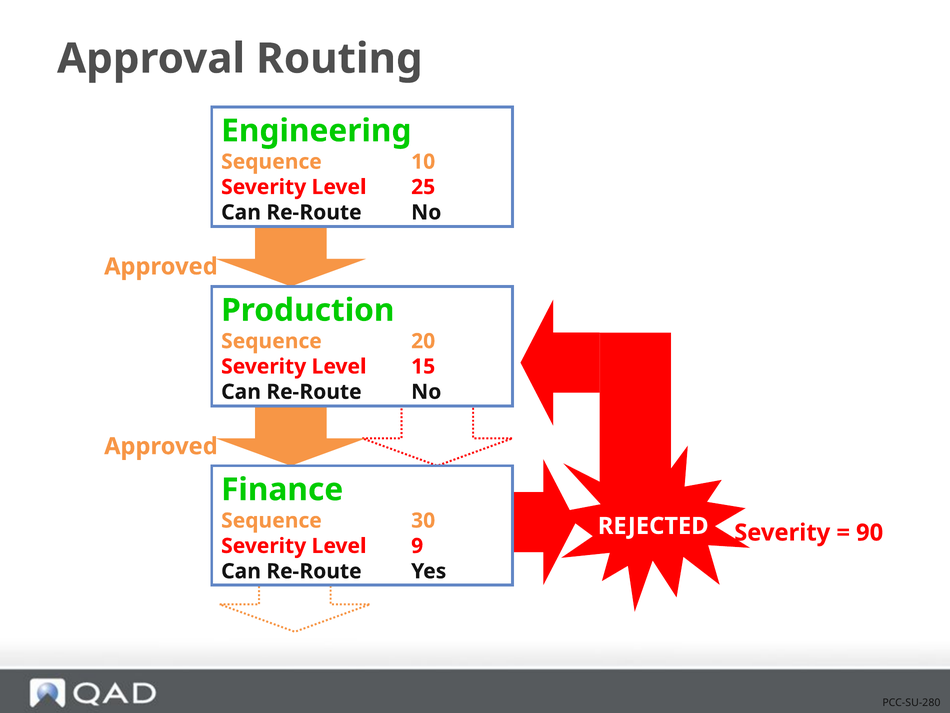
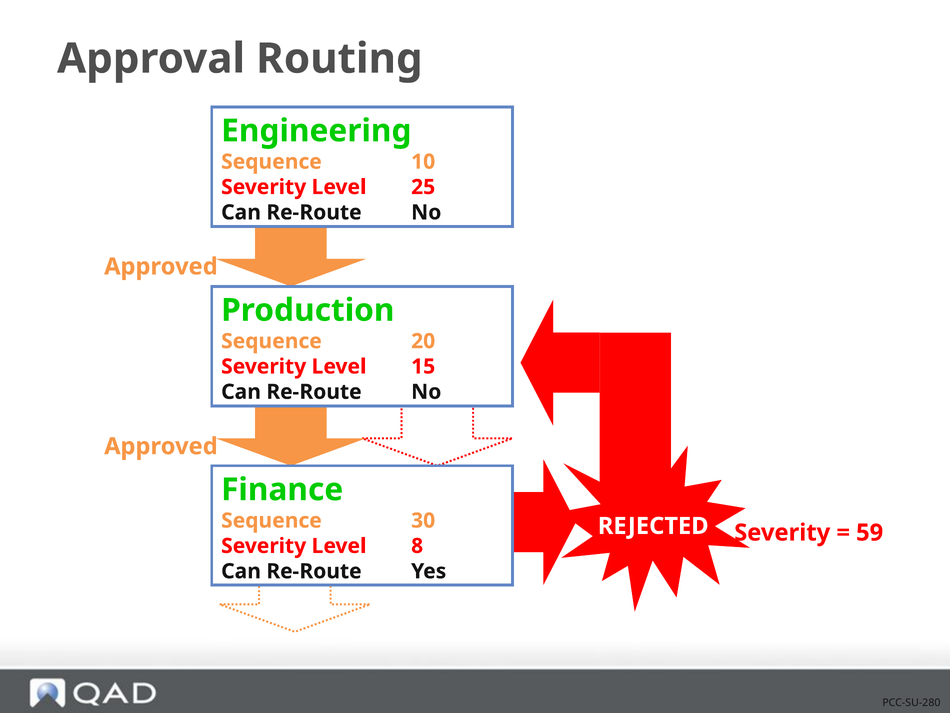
90: 90 -> 59
9: 9 -> 8
